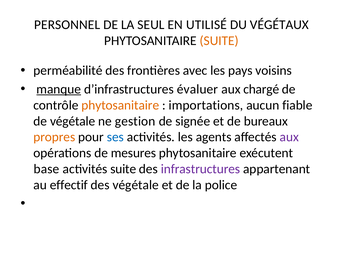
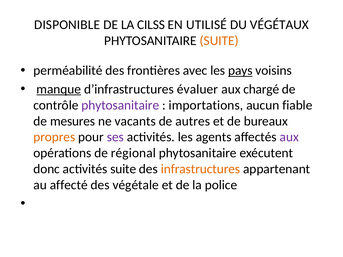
PERSONNEL: PERSONNEL -> DISPONIBLE
SEUL: SEUL -> CILSS
pays underline: none -> present
phytosanitaire at (120, 105) colour: orange -> purple
de végétale: végétale -> mesures
gestion: gestion -> vacants
signée: signée -> autres
ses colour: blue -> purple
mesures: mesures -> régional
base: base -> donc
infrastructures colour: purple -> orange
effectif: effectif -> affecté
